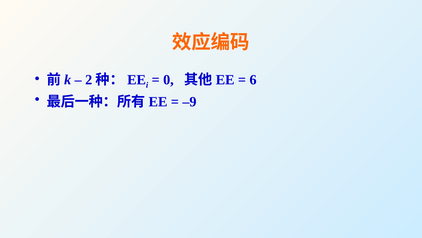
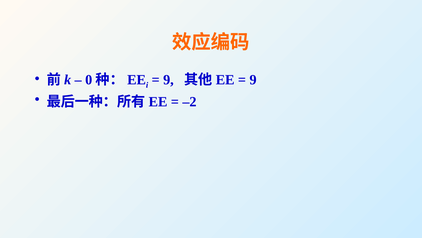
2: 2 -> 0
0 at (168, 80): 0 -> 9
6 at (253, 80): 6 -> 9
–9: –9 -> –2
